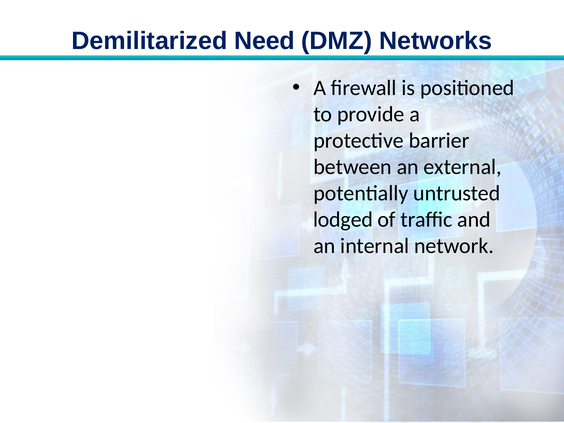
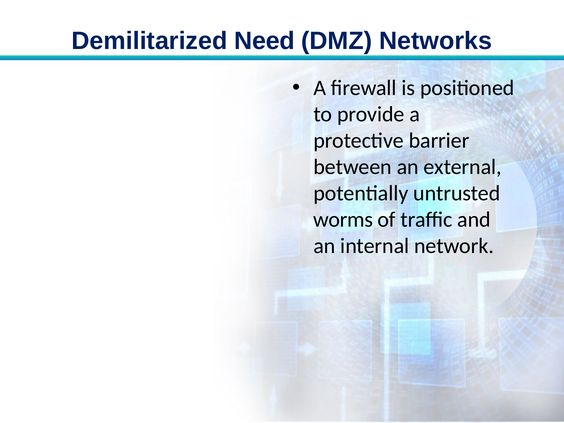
lodged: lodged -> worms
